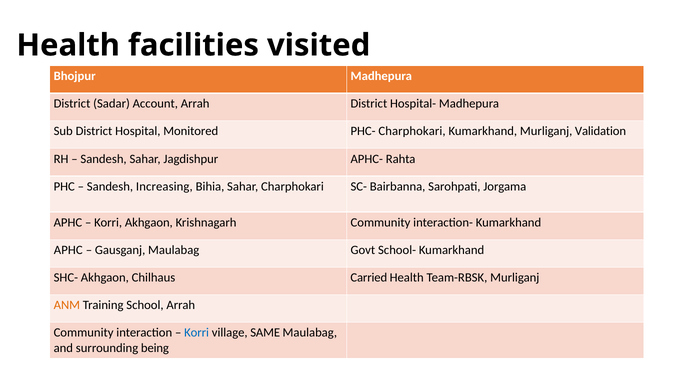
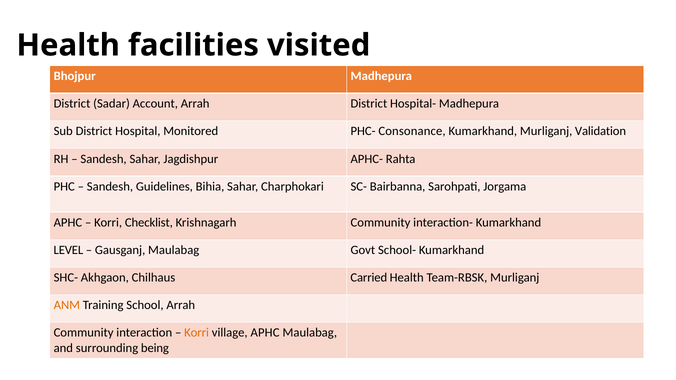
PHC- Charphokari: Charphokari -> Consonance
Increasing: Increasing -> Guidelines
Korri Akhgaon: Akhgaon -> Checklist
APHC at (68, 250): APHC -> LEVEL
Korri at (197, 333) colour: blue -> orange
village SAME: SAME -> APHC
